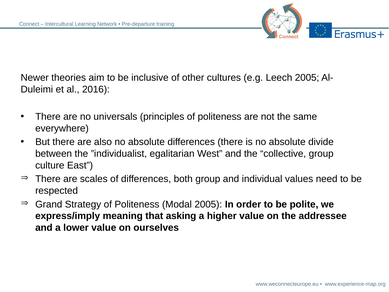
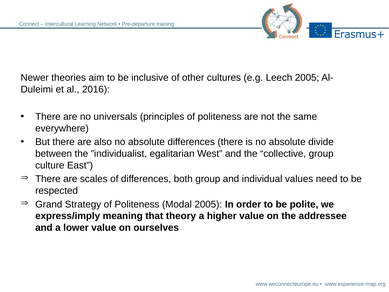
asking: asking -> theory
